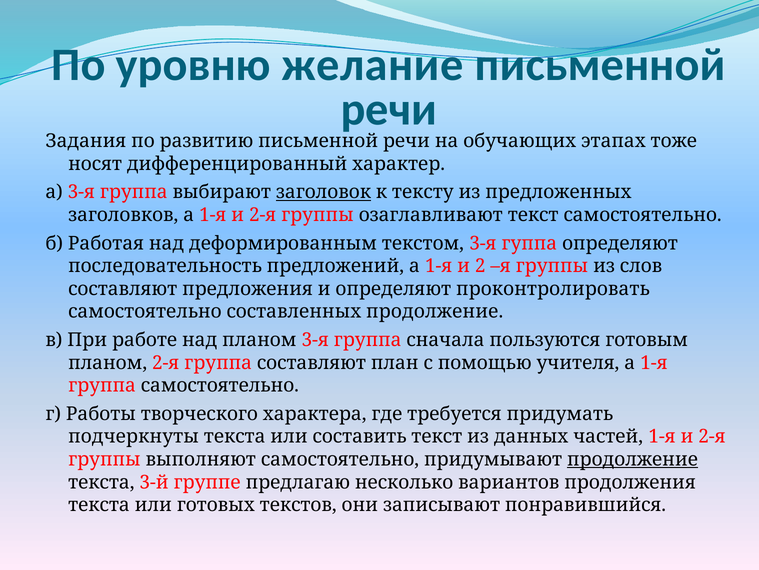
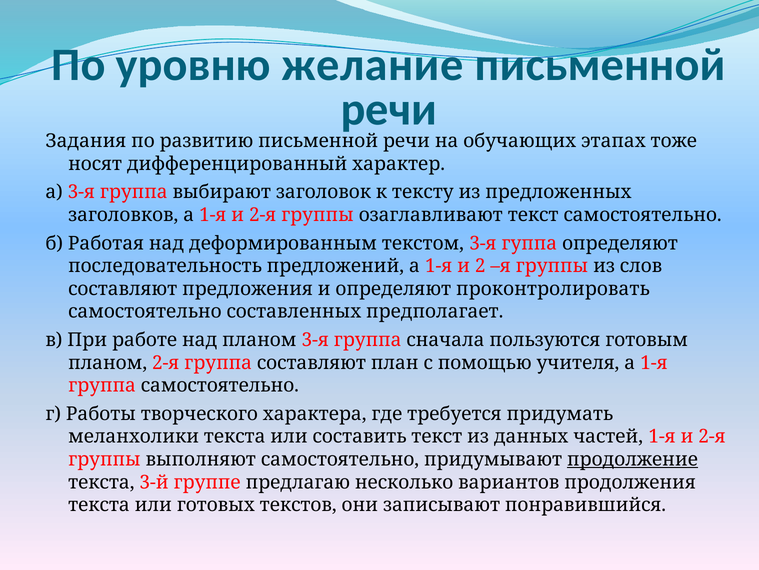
заголовок underline: present -> none
составленных продолжение: продолжение -> предполагает
подчеркнуты: подчеркнуты -> меланхолики
